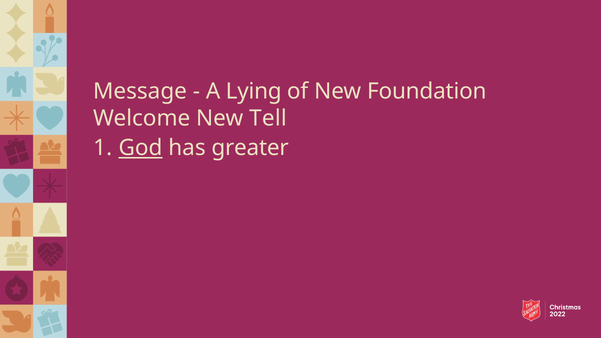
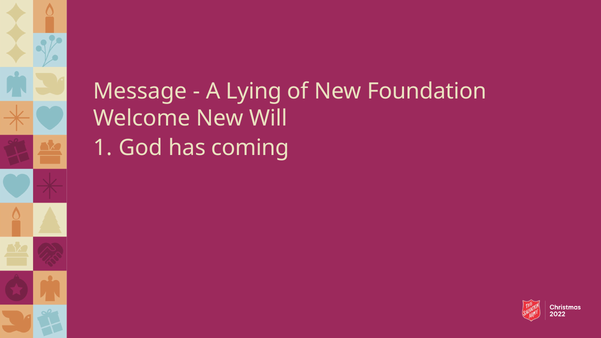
Tell: Tell -> Will
God underline: present -> none
greater: greater -> coming
